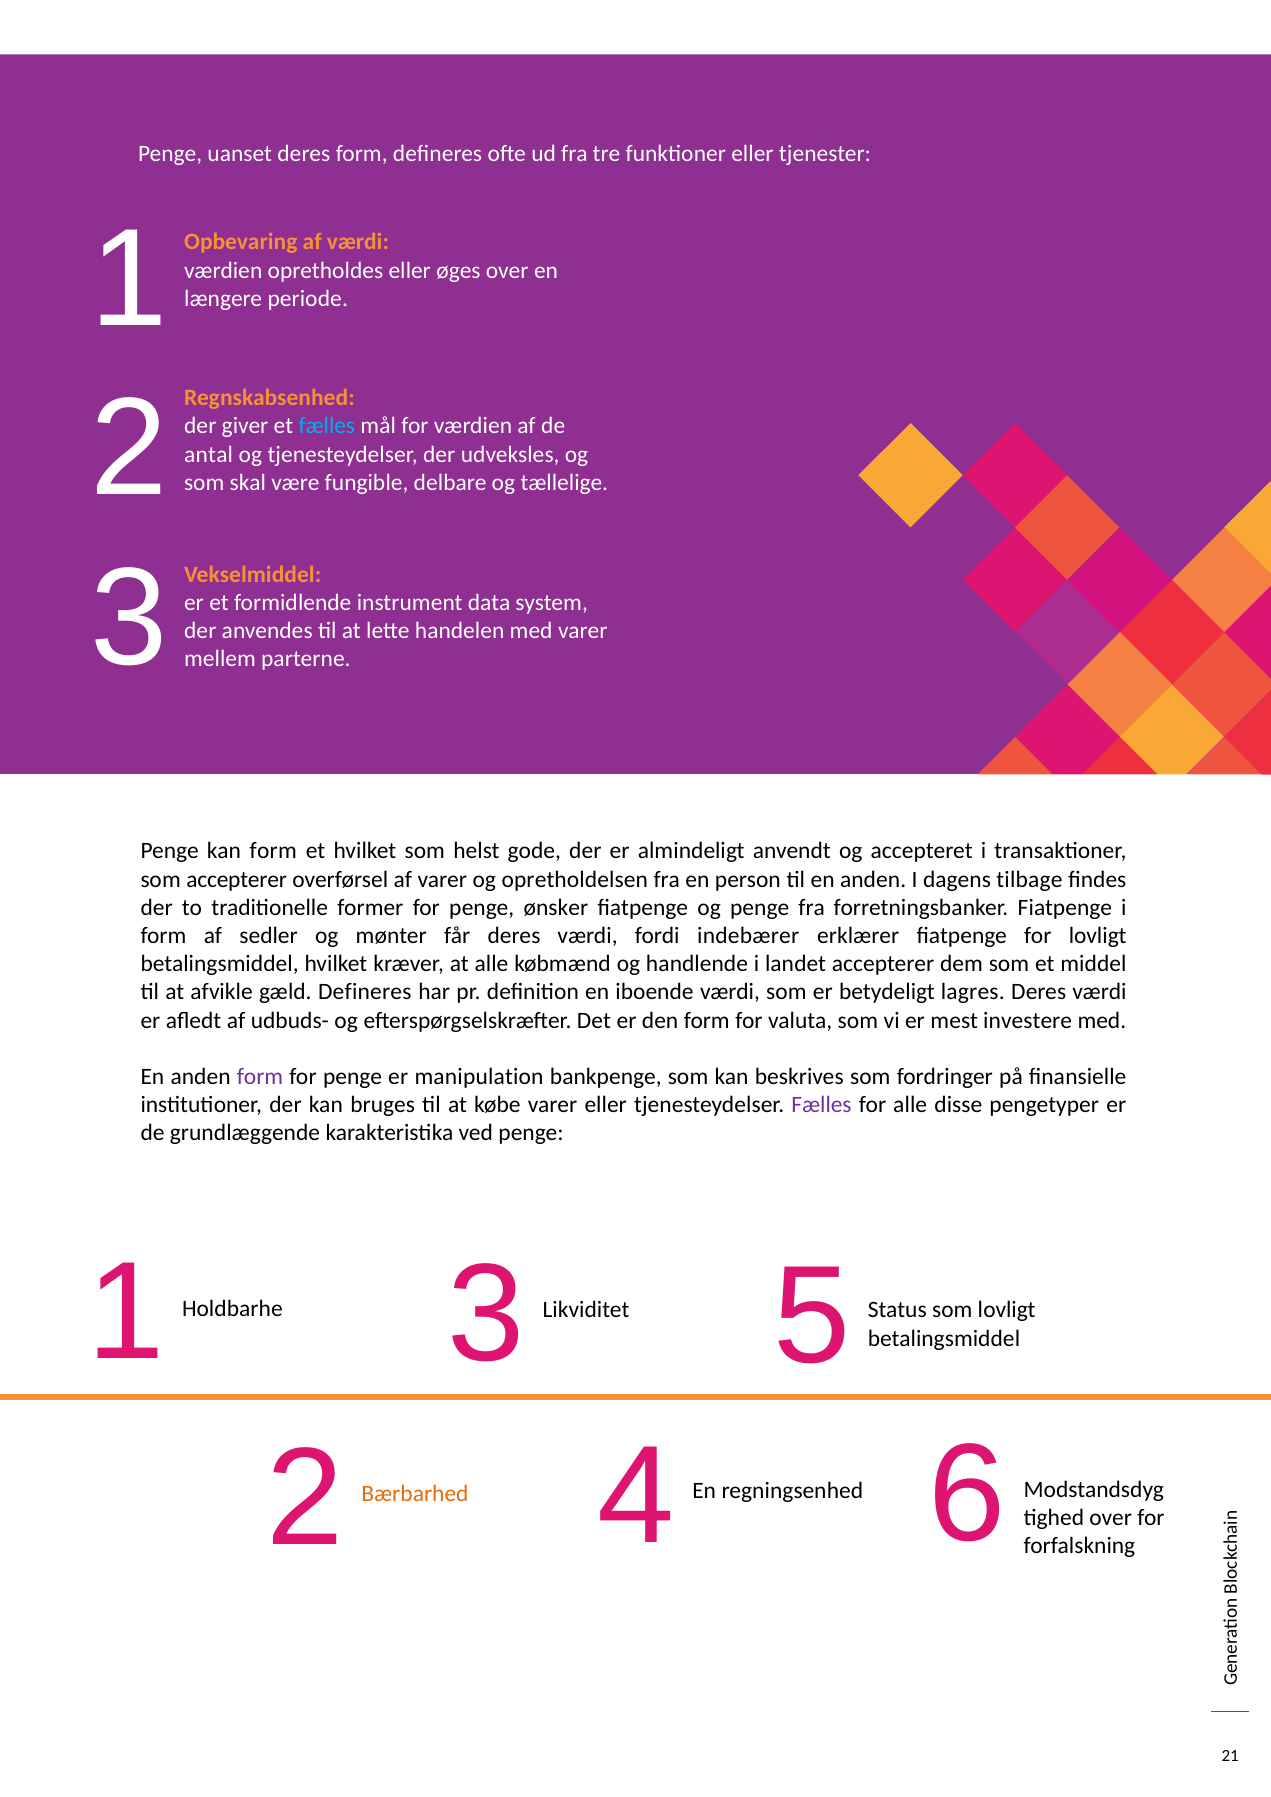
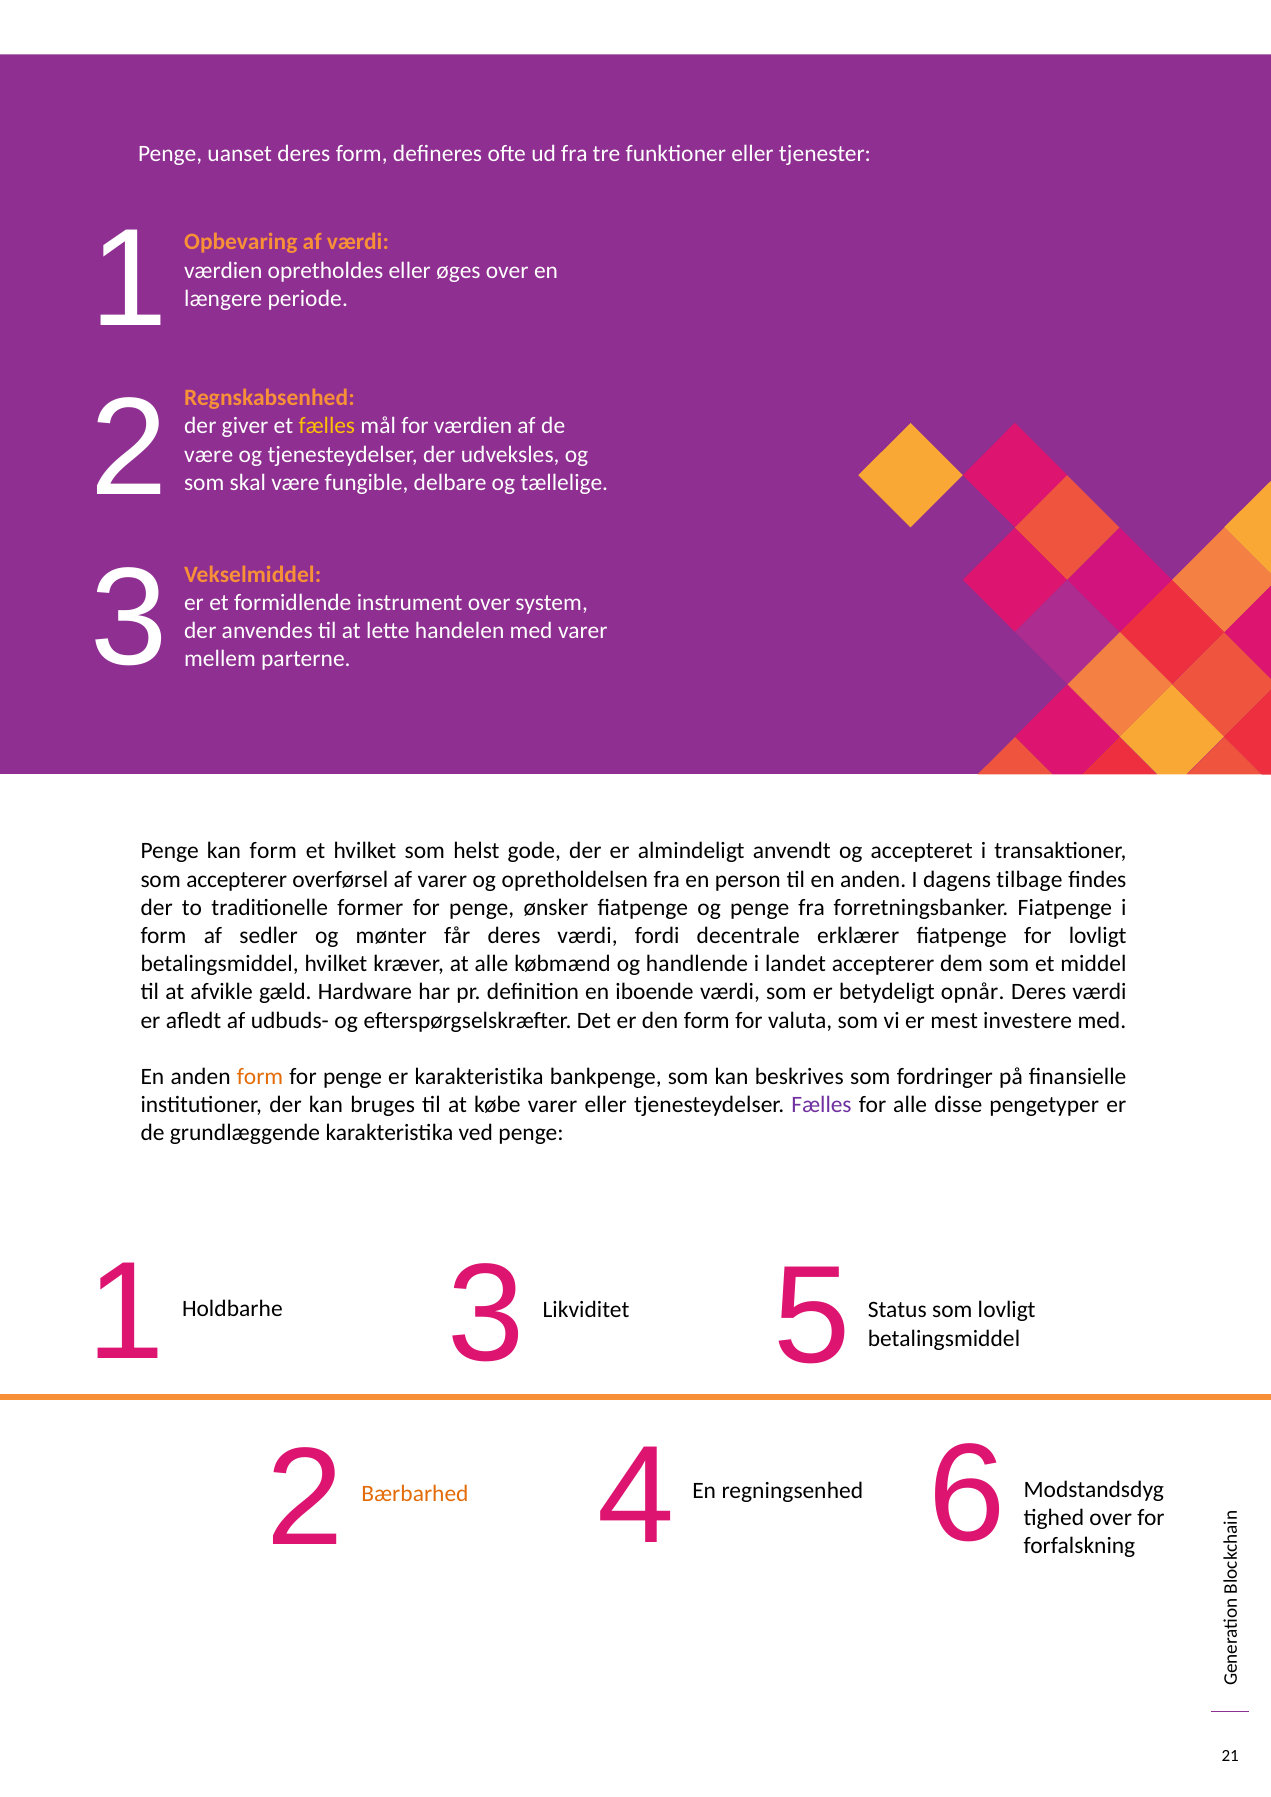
fælles at (327, 426) colour: light blue -> yellow
antal at (209, 455): antal -> være
instrument data: data -> over
indebærer: indebærer -> decentrale
gæld Defineres: Defineres -> Hardware
lagres: lagres -> opnår
form at (260, 1077) colour: purple -> orange
er manipulation: manipulation -> karakteristika
